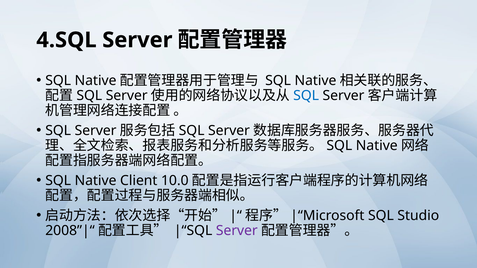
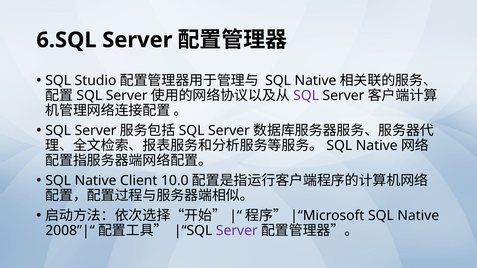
4.SQL: 4.SQL -> 6.SQL
Native at (96, 81): Native -> Studio
SQL at (306, 96) colour: blue -> purple
Studio at (418, 216): Studio -> Native
